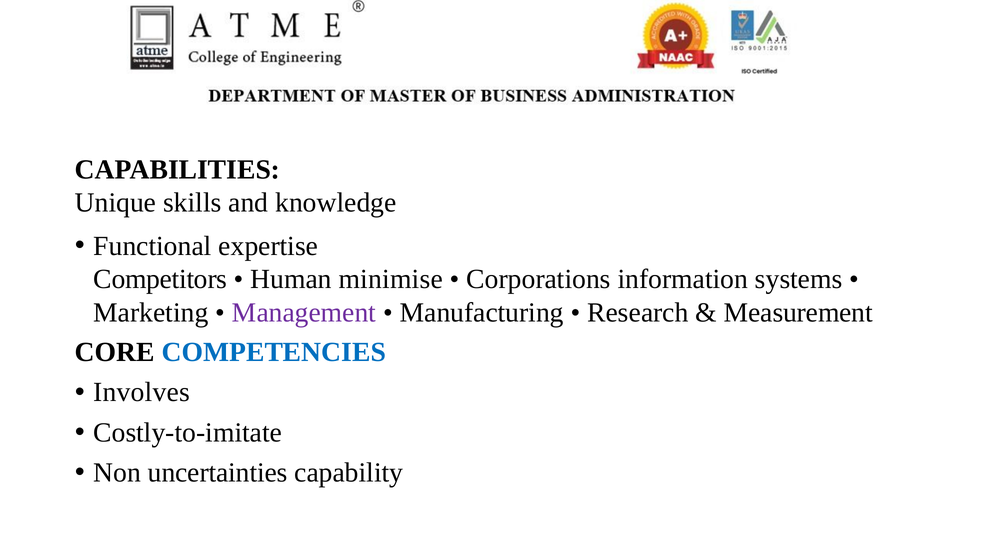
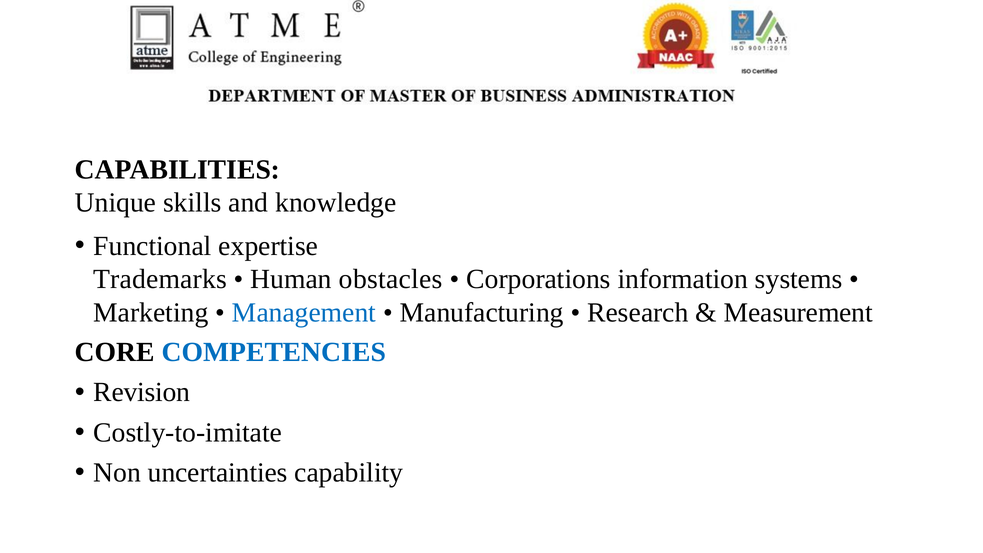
Competitors: Competitors -> Trademarks
minimise: minimise -> obstacles
Management colour: purple -> blue
Involves: Involves -> Revision
